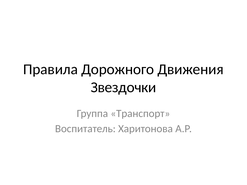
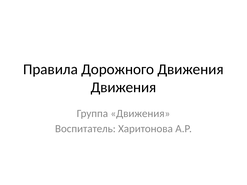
Звездочки at (124, 88): Звездочки -> Движения
Группа Транспорт: Транспорт -> Движения
